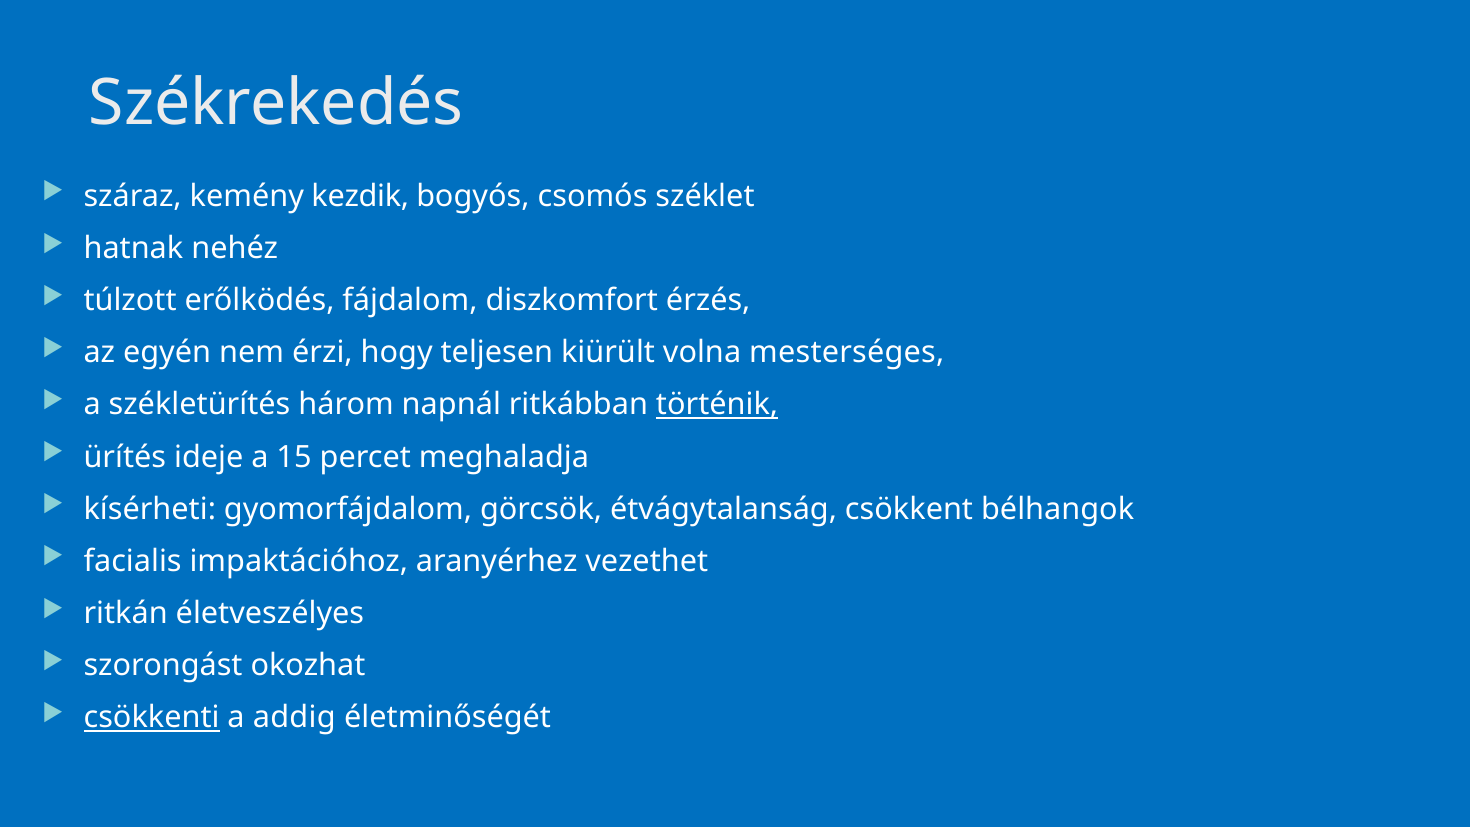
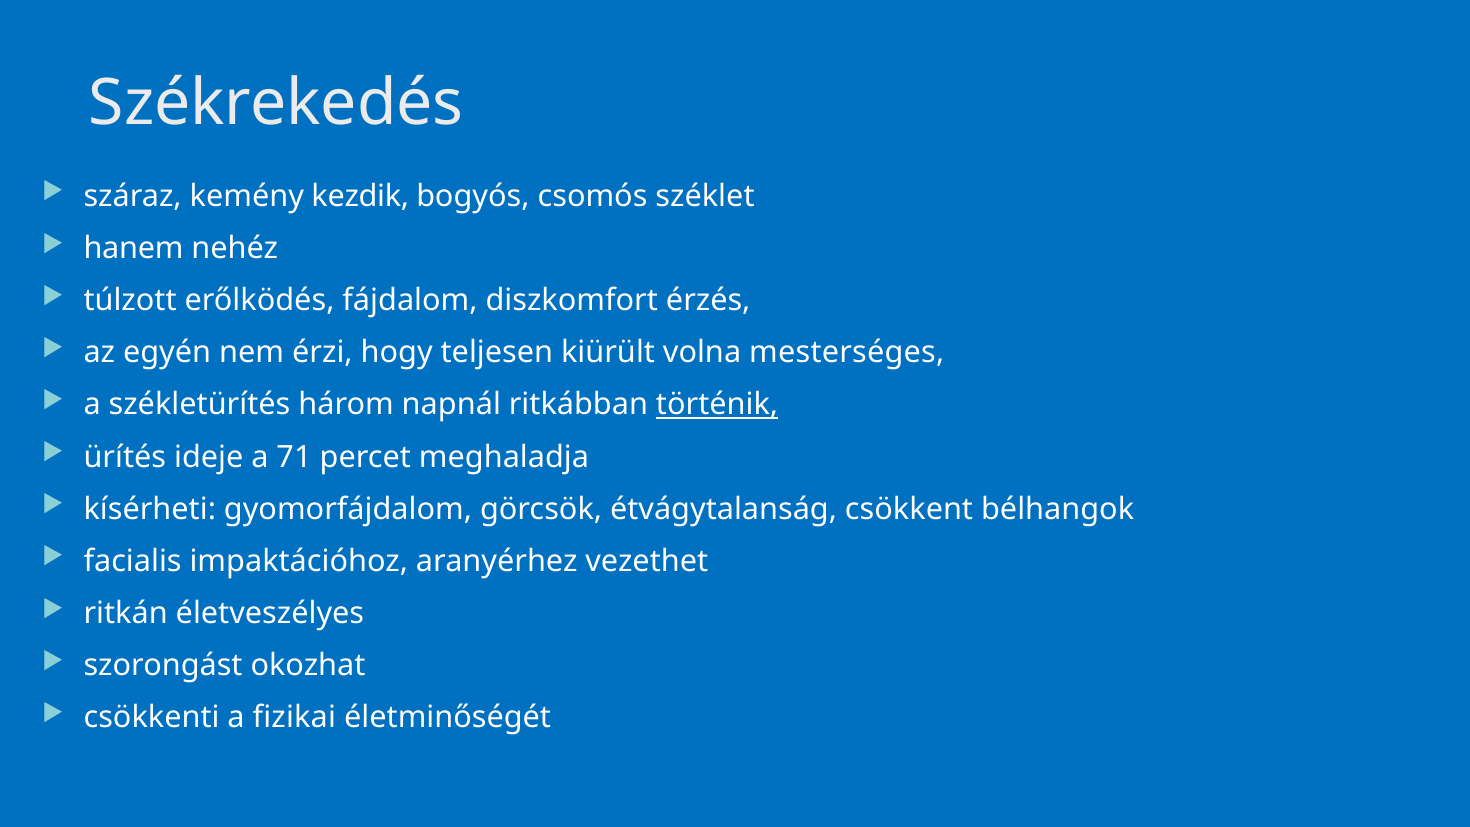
hatnak: hatnak -> hanem
15: 15 -> 71
csökkenti underline: present -> none
addig: addig -> fizikai
